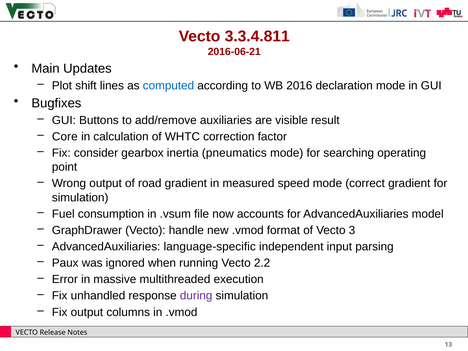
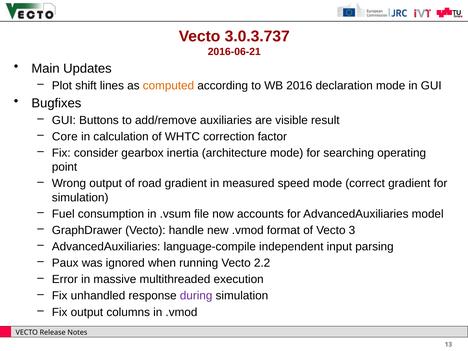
3.3.4.811: 3.3.4.811 -> 3.0.3.737
computed colour: blue -> orange
pneumatics: pneumatics -> architecture
language-specific: language-specific -> language-compile
